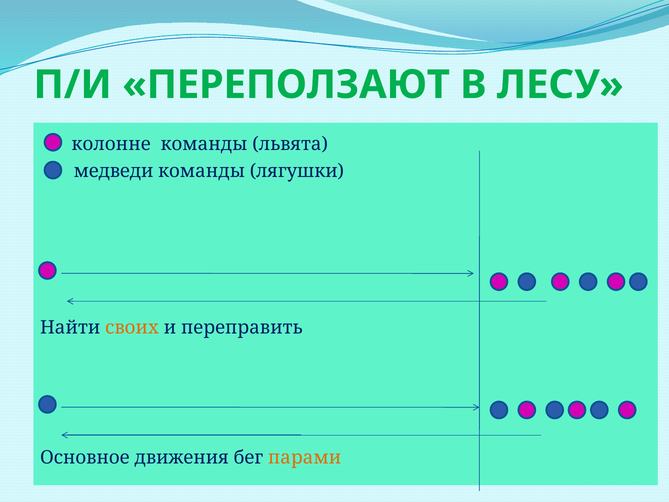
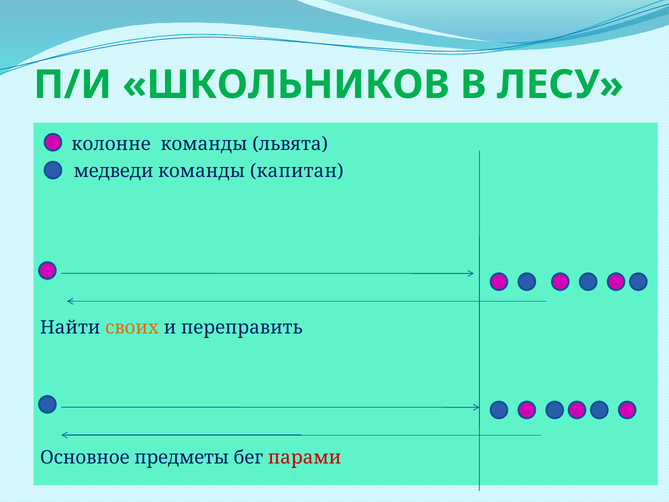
ПЕРЕПОЛЗАЮТ: ПЕРЕПОЛЗАЮТ -> ШКОЛЬНИКОВ
лягушки: лягушки -> капитан
движения: движения -> предметы
парами colour: orange -> red
